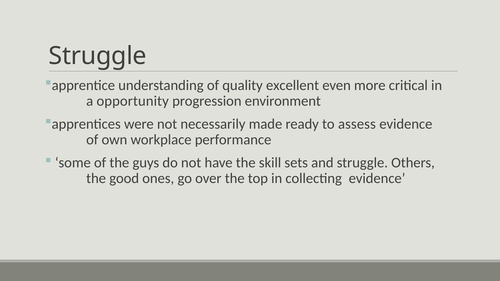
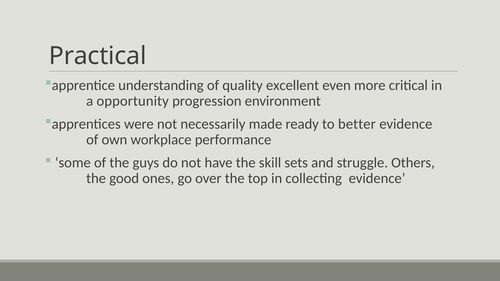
Struggle at (98, 56): Struggle -> Practical
assess: assess -> better
